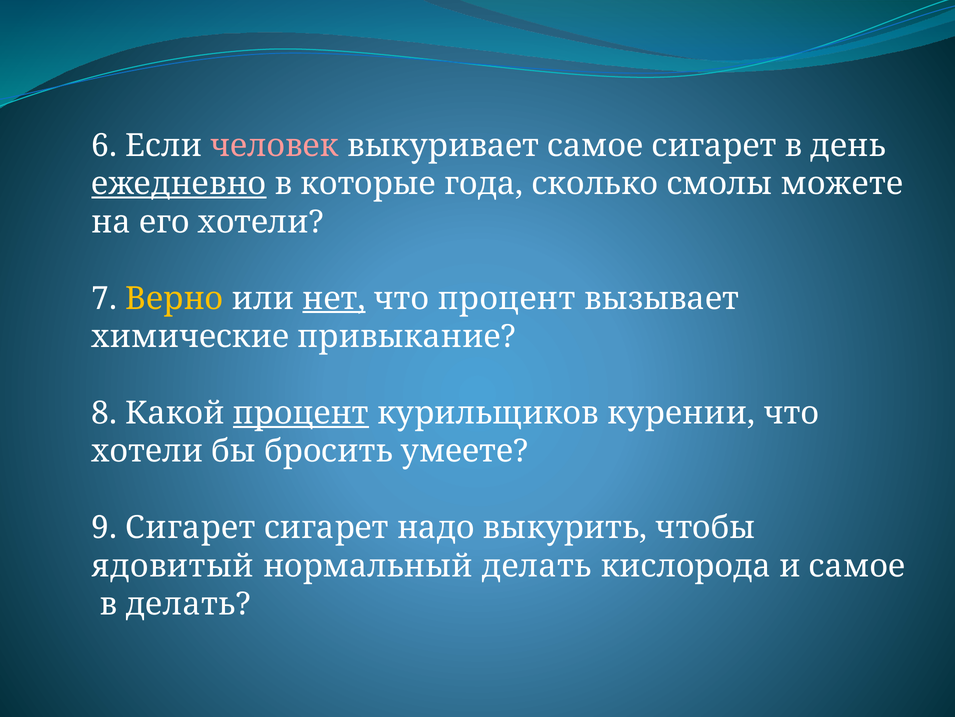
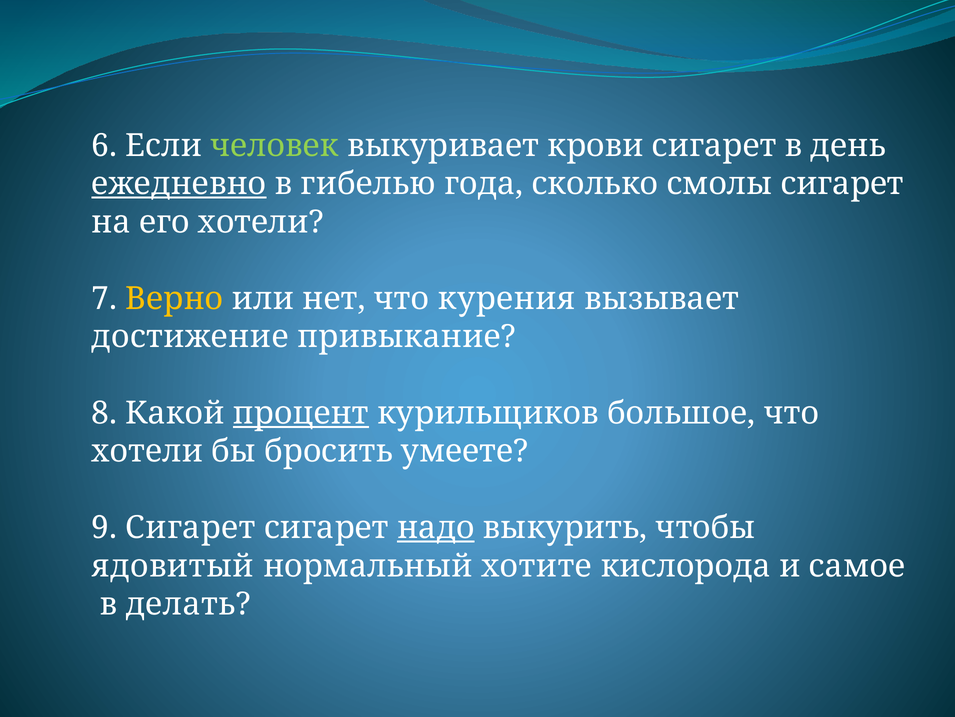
человек colour: pink -> light green
выкуривает самое: самое -> крови
которые: которые -> гибелью
смолы можете: можете -> сигарет
нет underline: present -> none
что процент: процент -> курения
химические: химические -> достижение
курении: курении -> большое
надо underline: none -> present
нормальный делать: делать -> хотите
